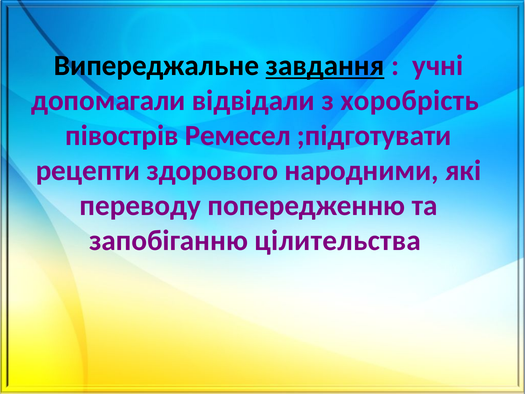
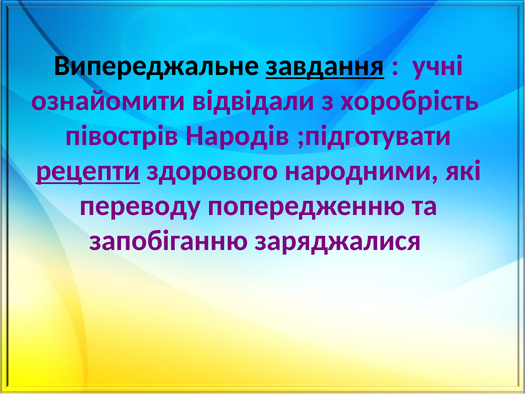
допомагали: допомагали -> ознайомити
Ремесел: Ремесел -> Народів
рецепти underline: none -> present
цілительства: цілительства -> заряджалися
